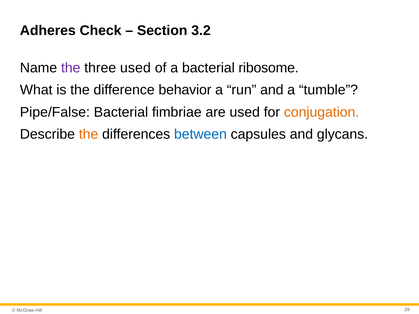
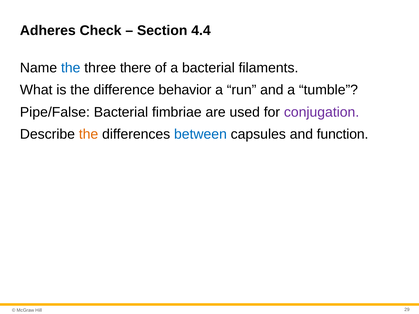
3.2: 3.2 -> 4.4
the at (71, 68) colour: purple -> blue
three used: used -> there
ribosome: ribosome -> filaments
conjugation colour: orange -> purple
glycans: glycans -> function
